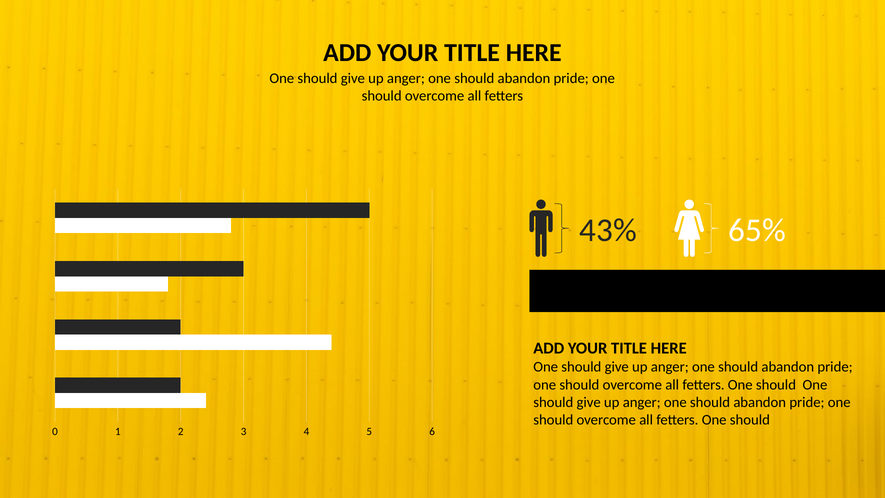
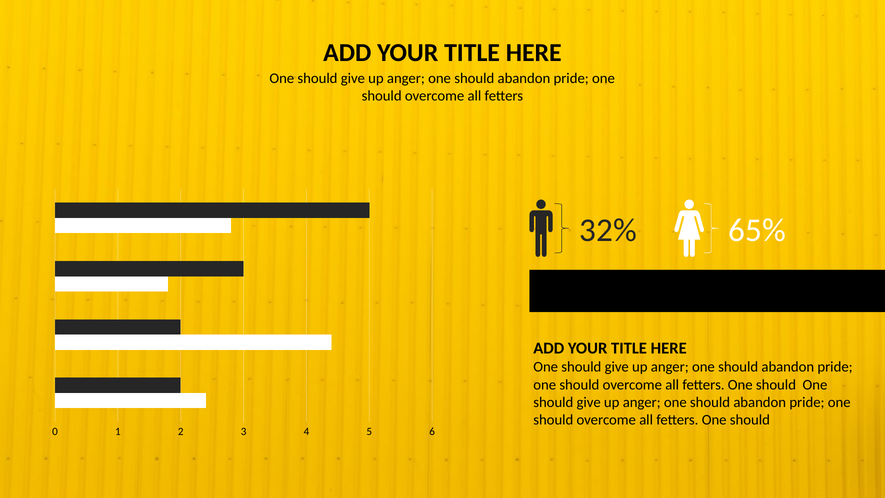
43%: 43% -> 32%
